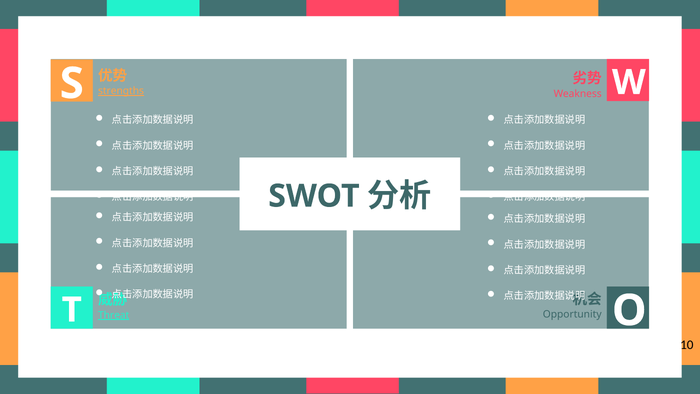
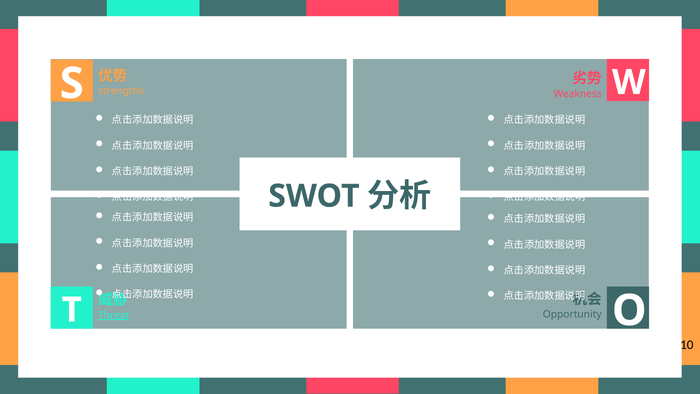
strengths underline: present -> none
